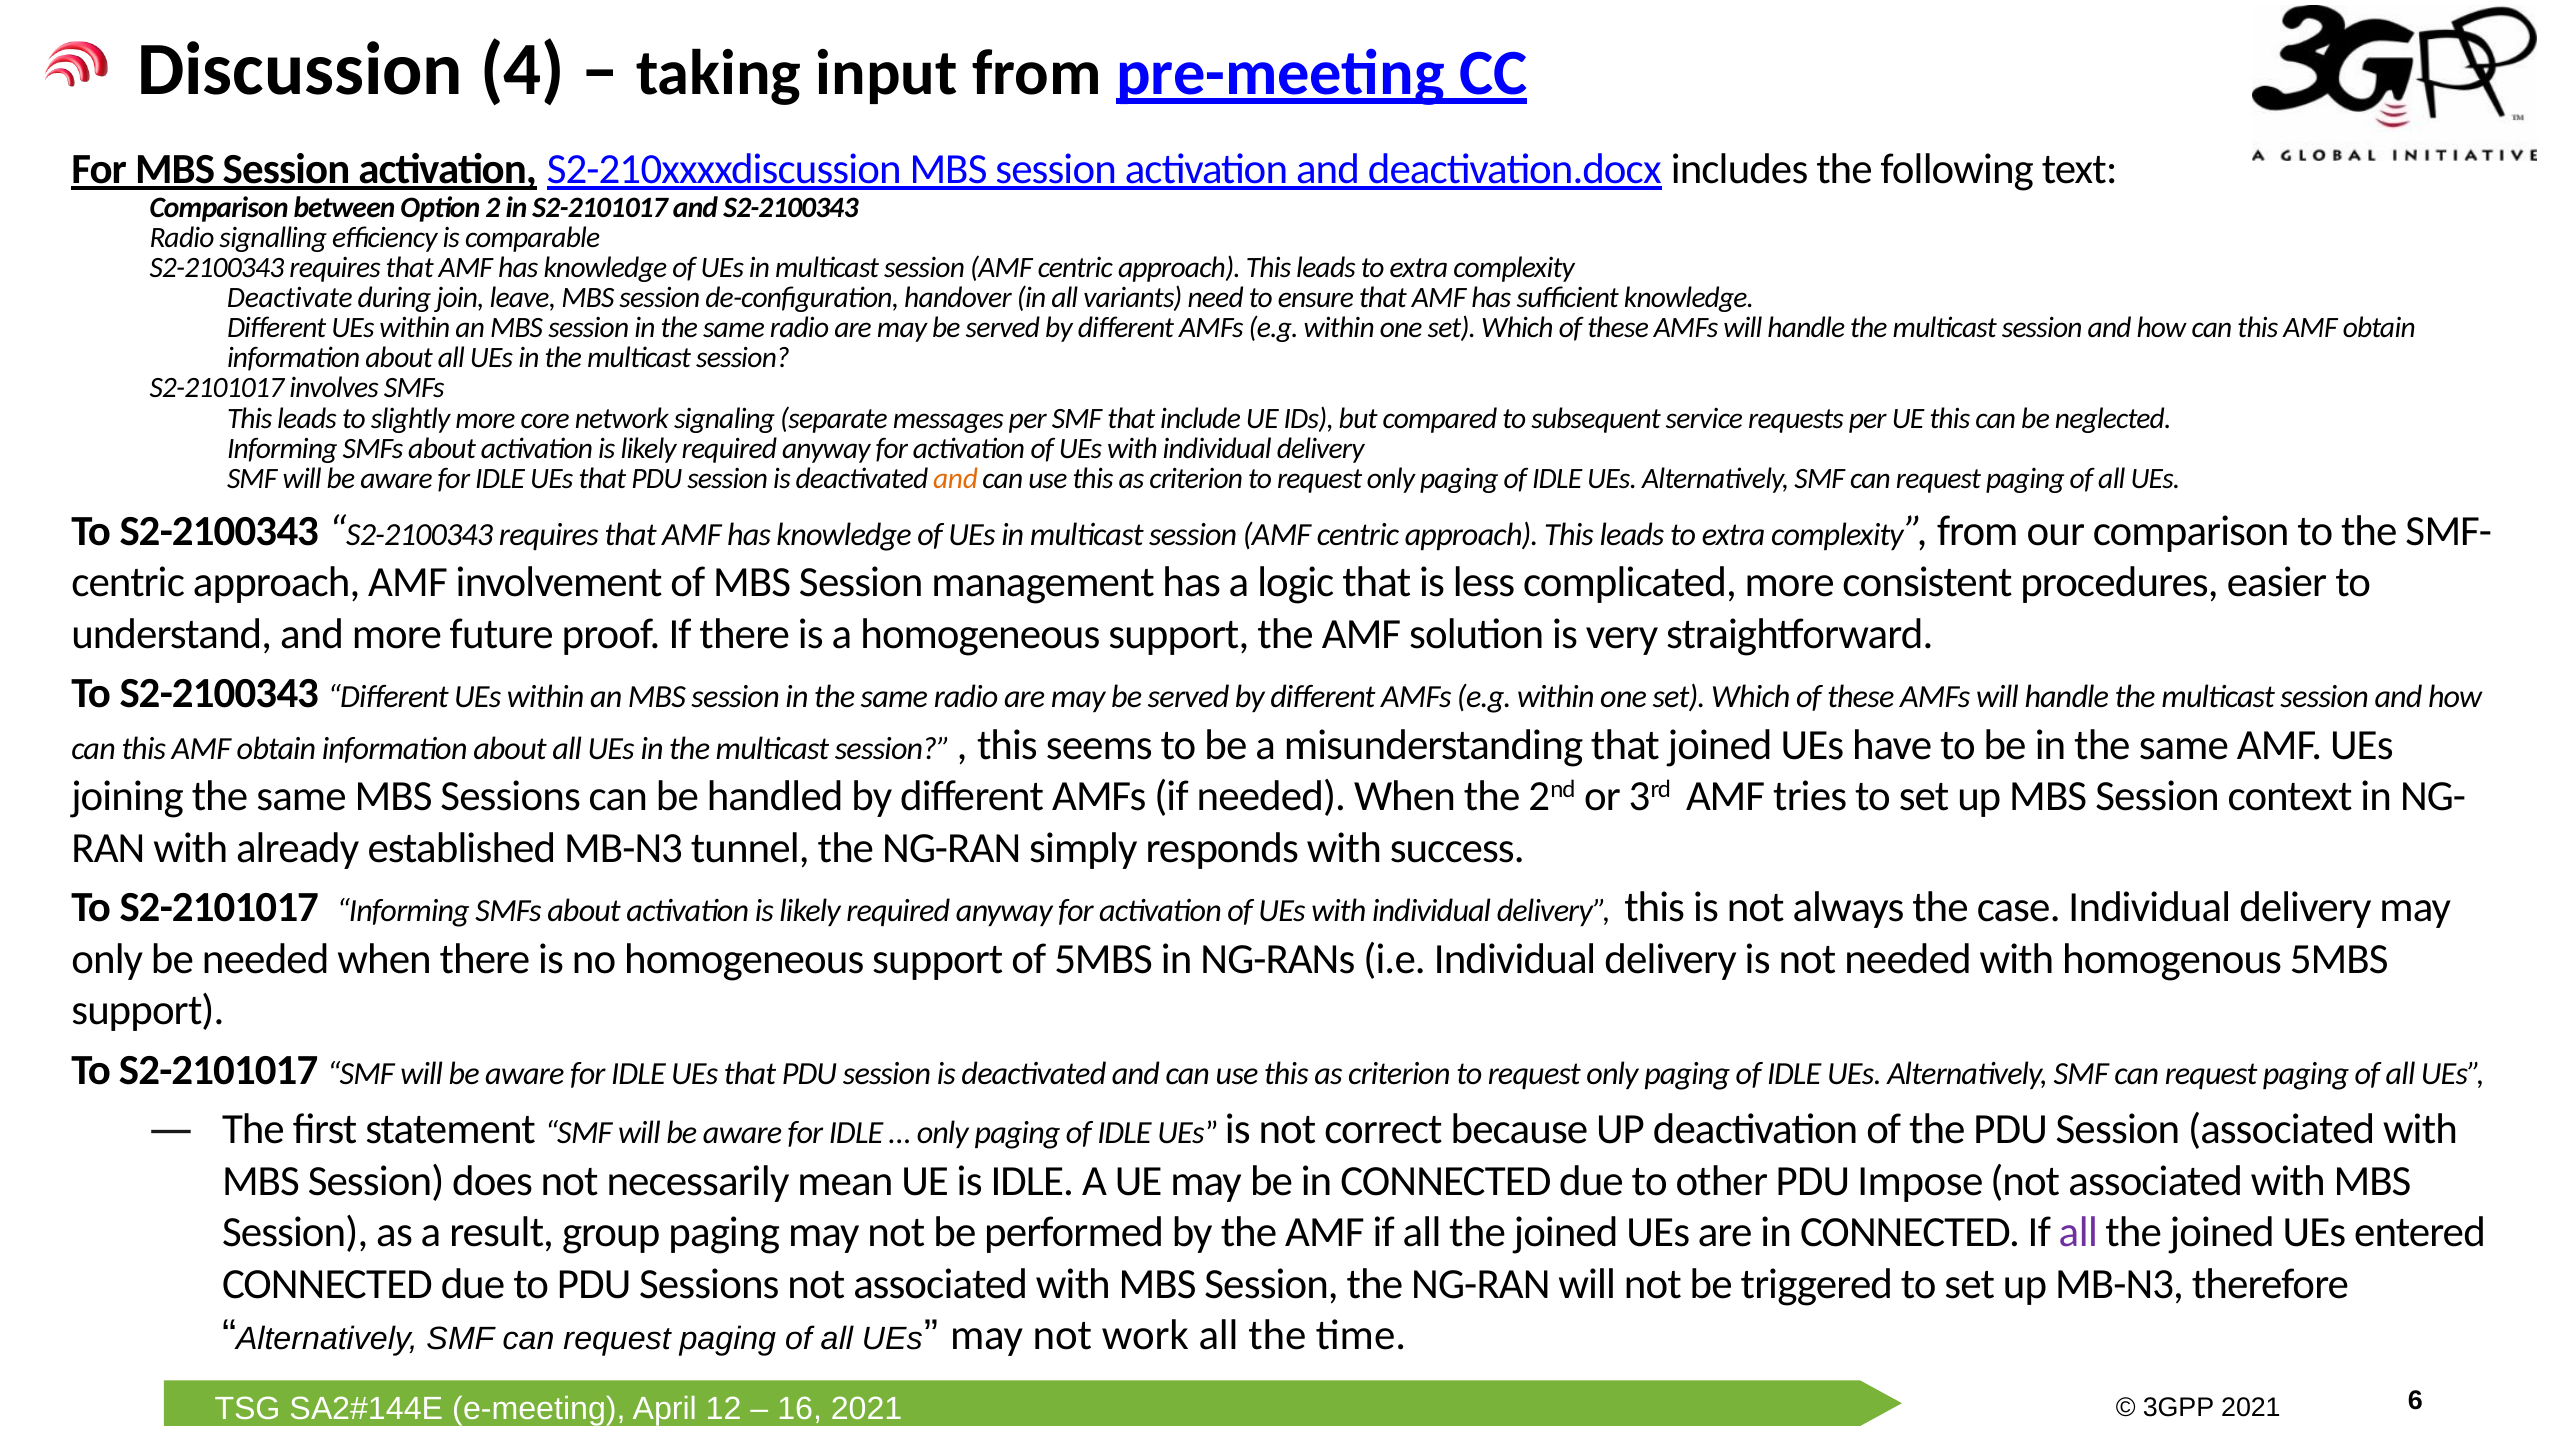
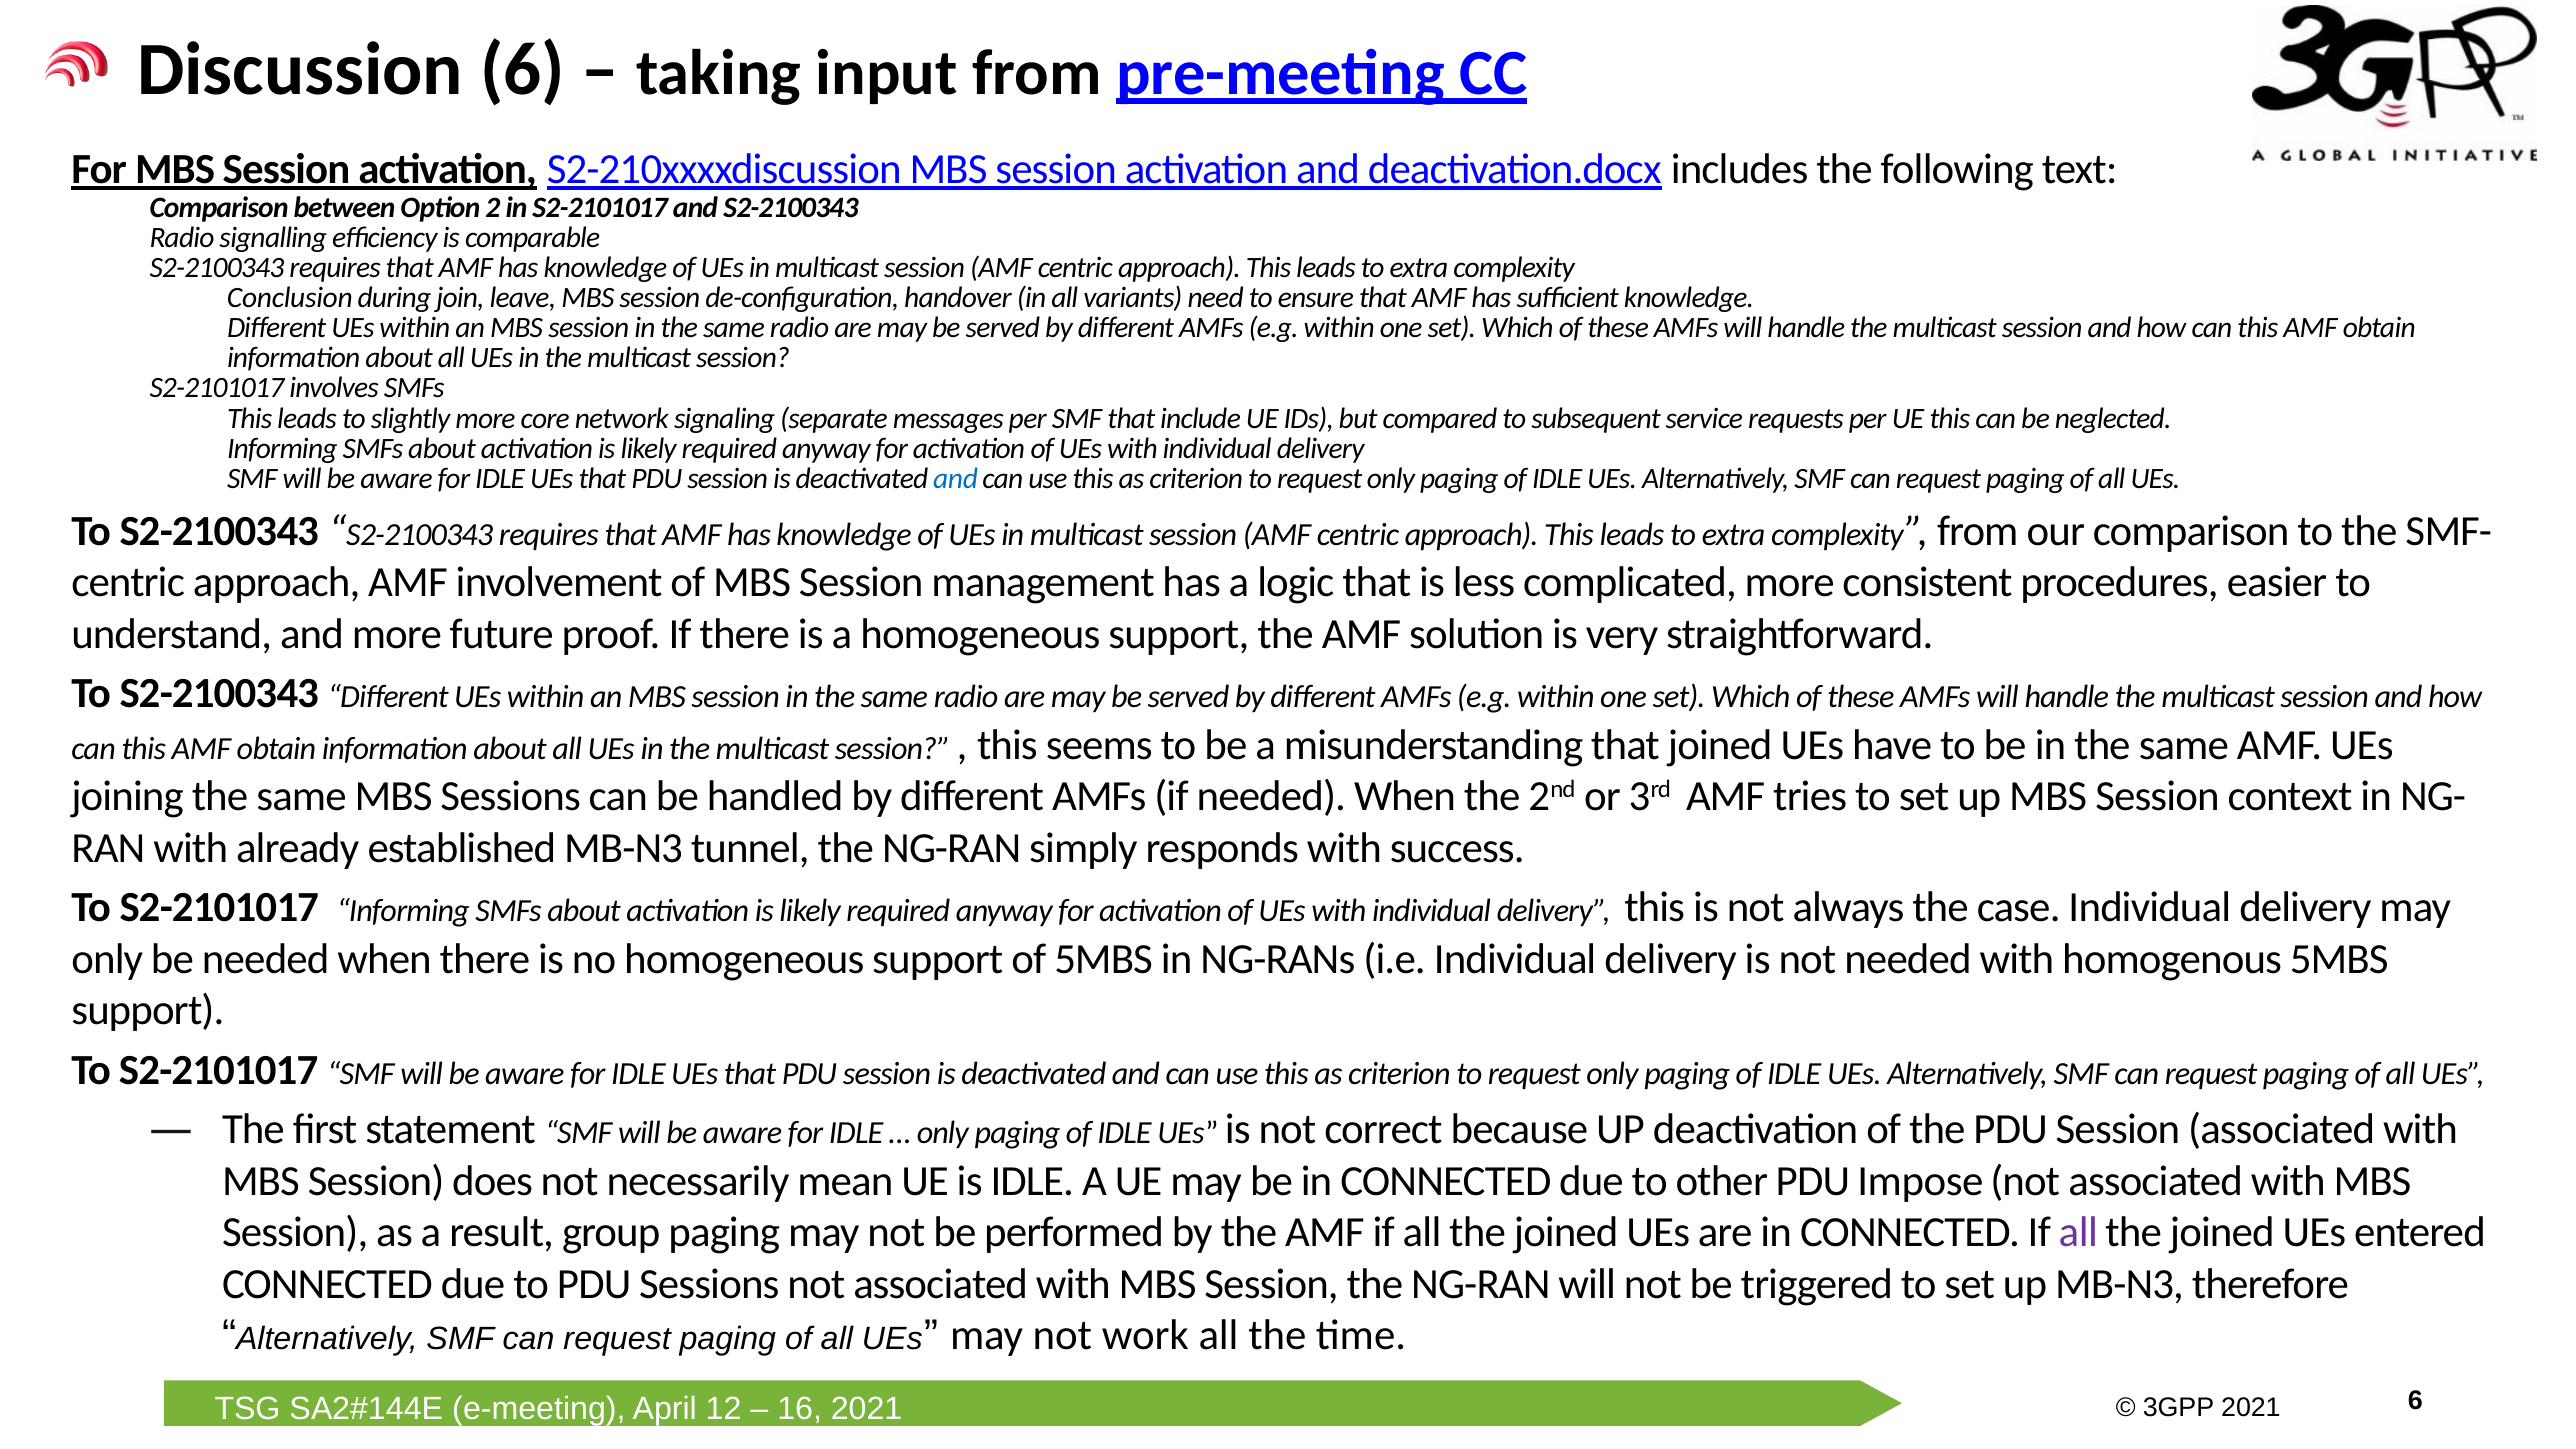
Discussion 4: 4 -> 6
Deactivate: Deactivate -> Conclusion
and at (956, 479) colour: orange -> blue
